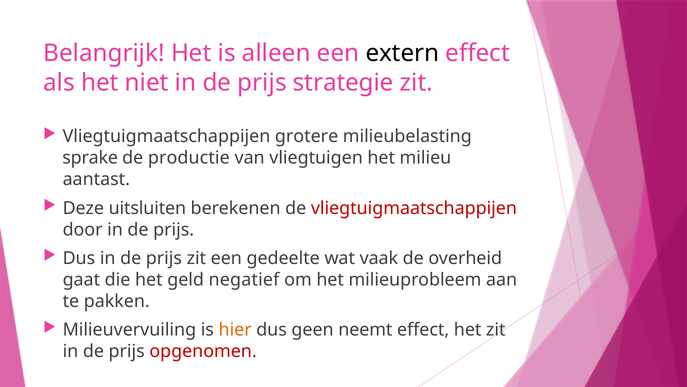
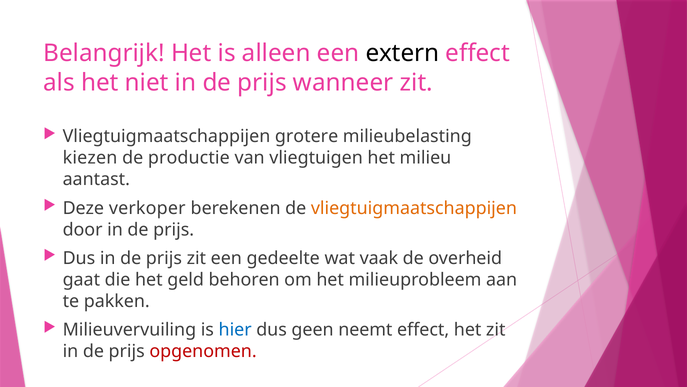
strategie: strategie -> wanneer
sprake: sprake -> kiezen
uitsluiten: uitsluiten -> verkoper
vliegtuigmaatschappijen at (414, 208) colour: red -> orange
negatief: negatief -> behoren
hier colour: orange -> blue
